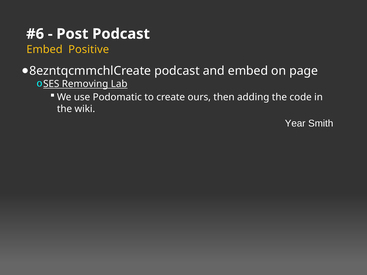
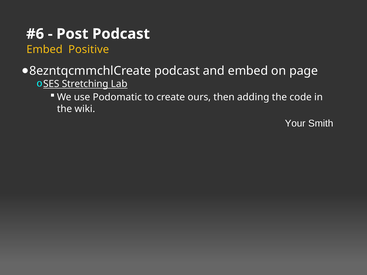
Removing: Removing -> Stretching
Year: Year -> Your
